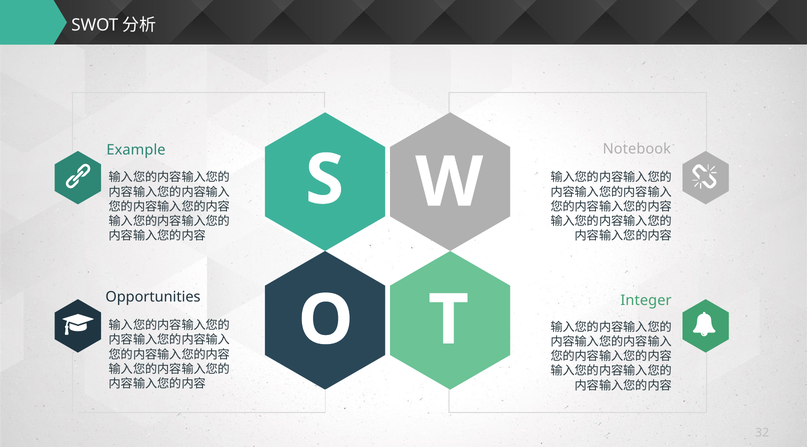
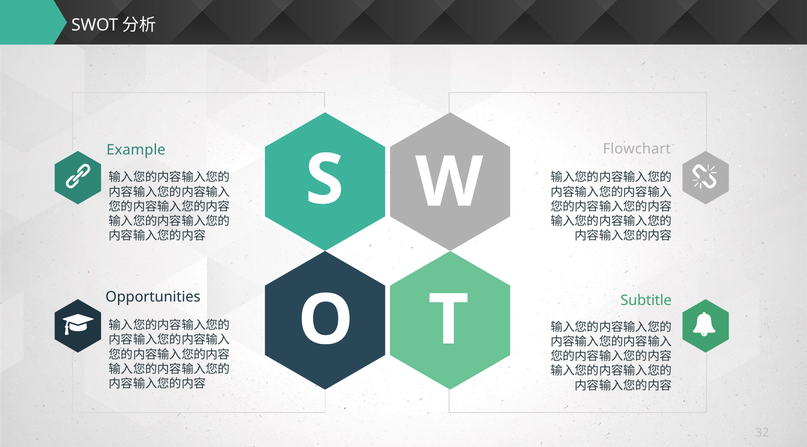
Notebook: Notebook -> Flowchart
Integer: Integer -> Subtitle
